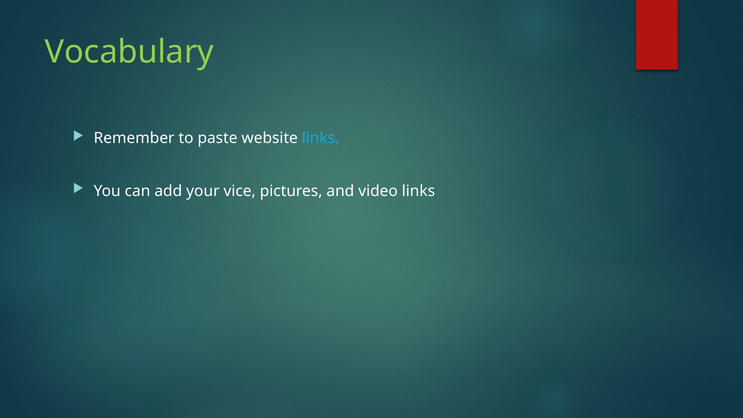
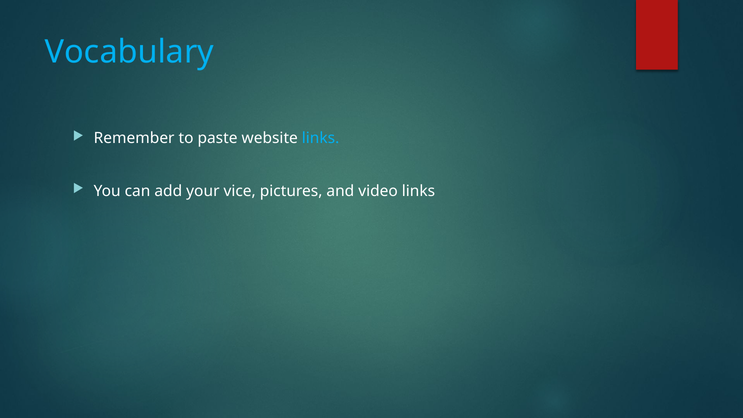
Vocabulary colour: light green -> light blue
